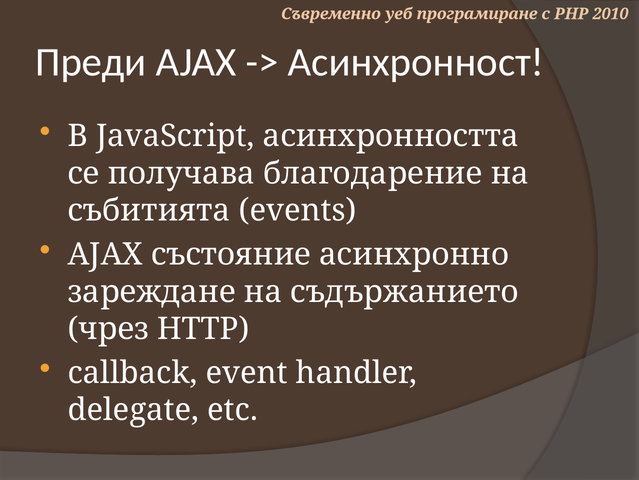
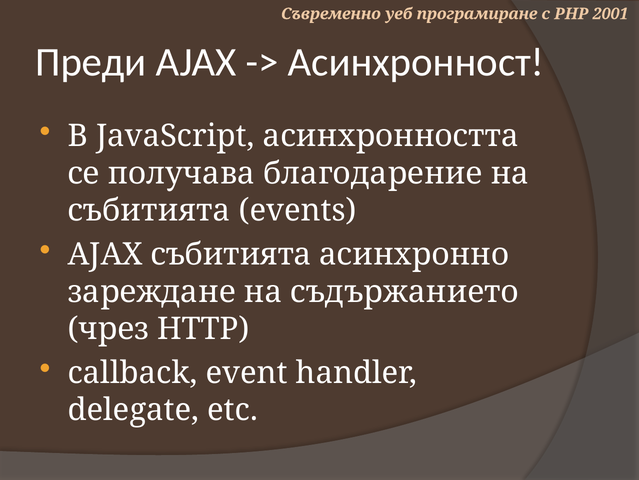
2010: 2010 -> 2001
AJAX състояние: състояние -> събитията
